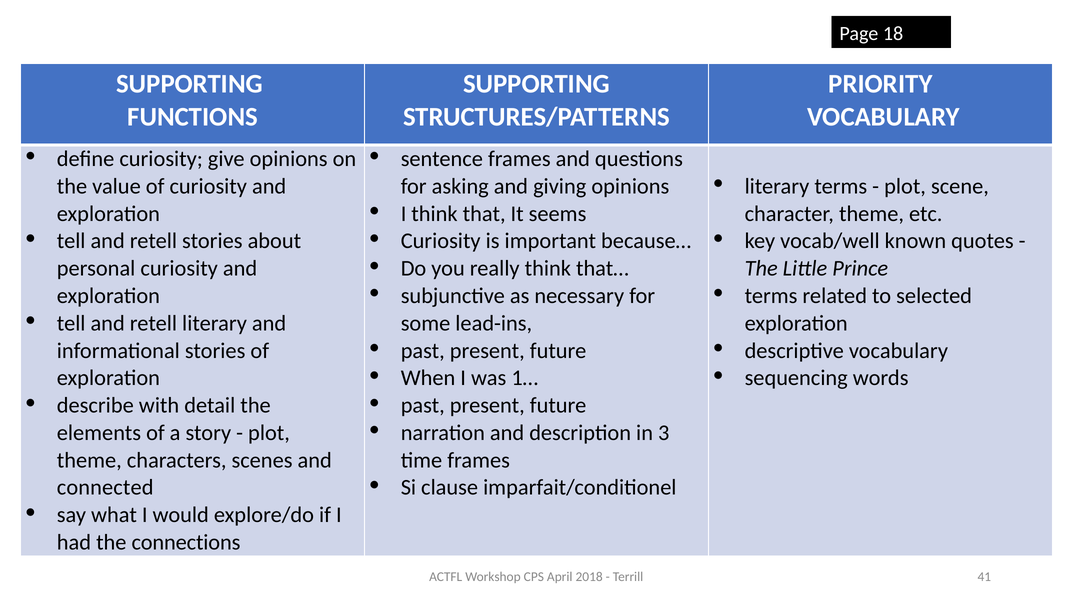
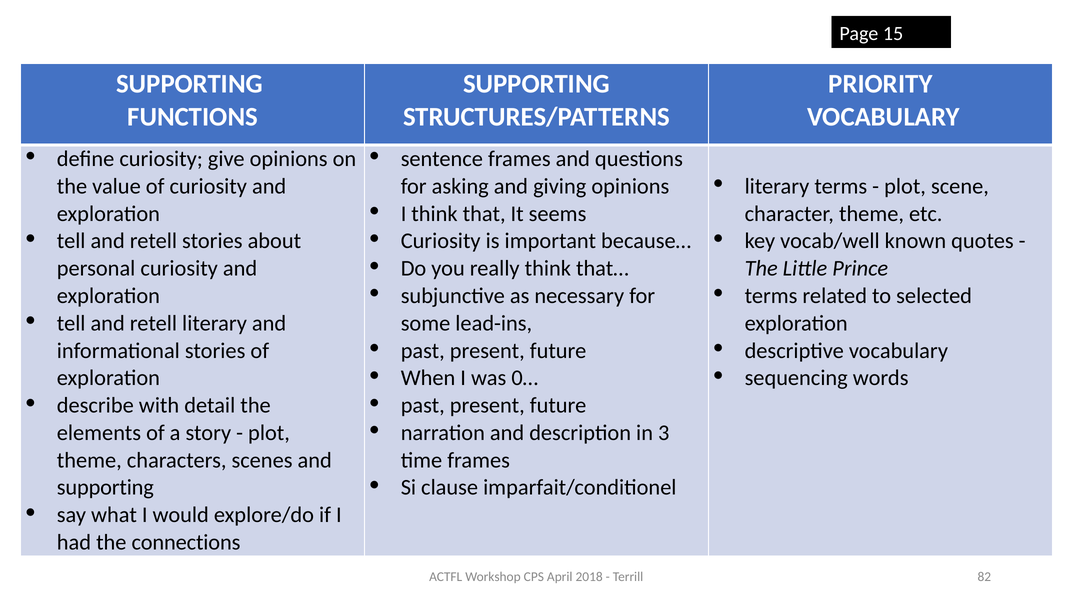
18: 18 -> 15
1…: 1… -> 0…
connected at (105, 487): connected -> supporting
41: 41 -> 82
